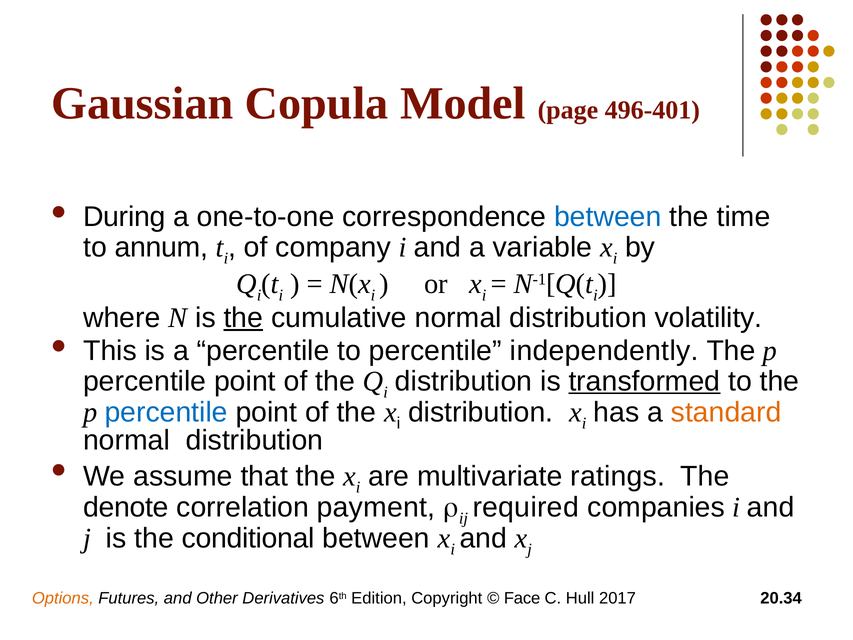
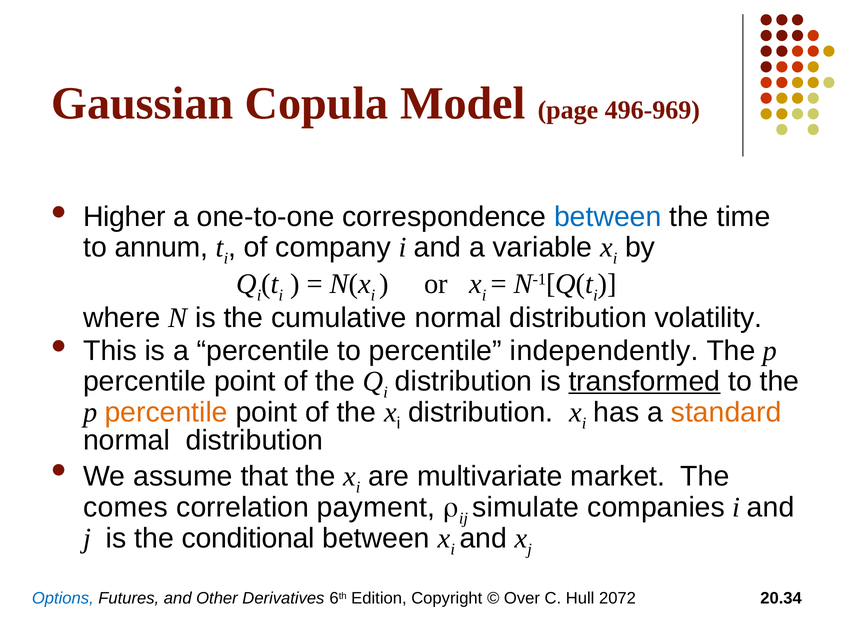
496-401: 496-401 -> 496-969
During: During -> Higher
the at (243, 318) underline: present -> none
percentile at (166, 412) colour: blue -> orange
ratings: ratings -> market
denote: denote -> comes
required: required -> simulate
Options colour: orange -> blue
Face: Face -> Over
2017: 2017 -> 2072
